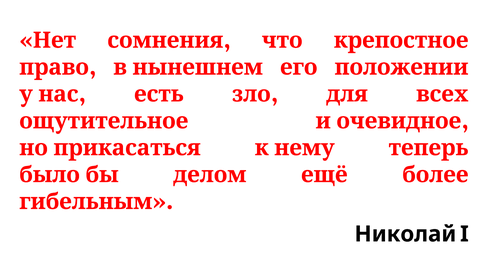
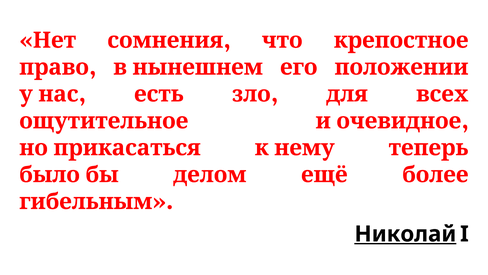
Николай underline: none -> present
